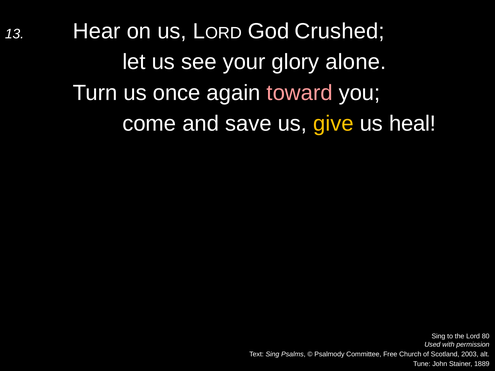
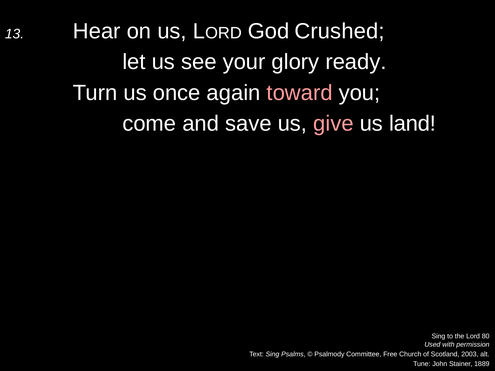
alone: alone -> ready
give colour: yellow -> pink
heal: heal -> land
